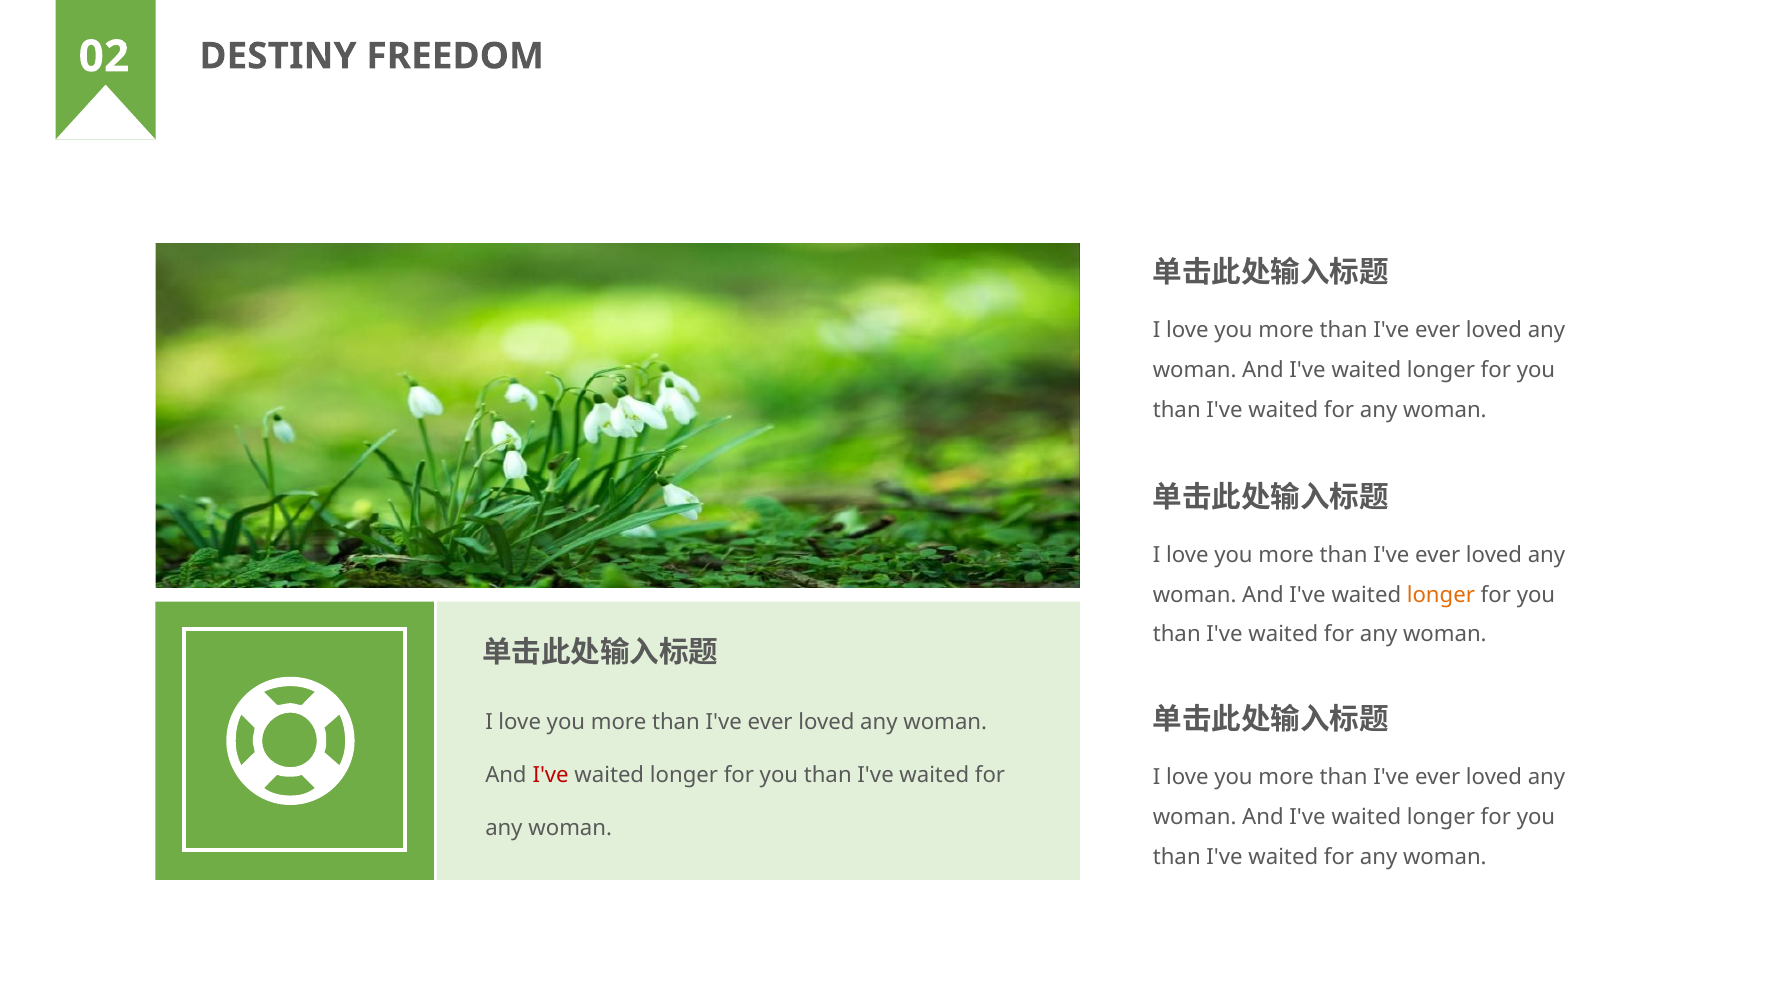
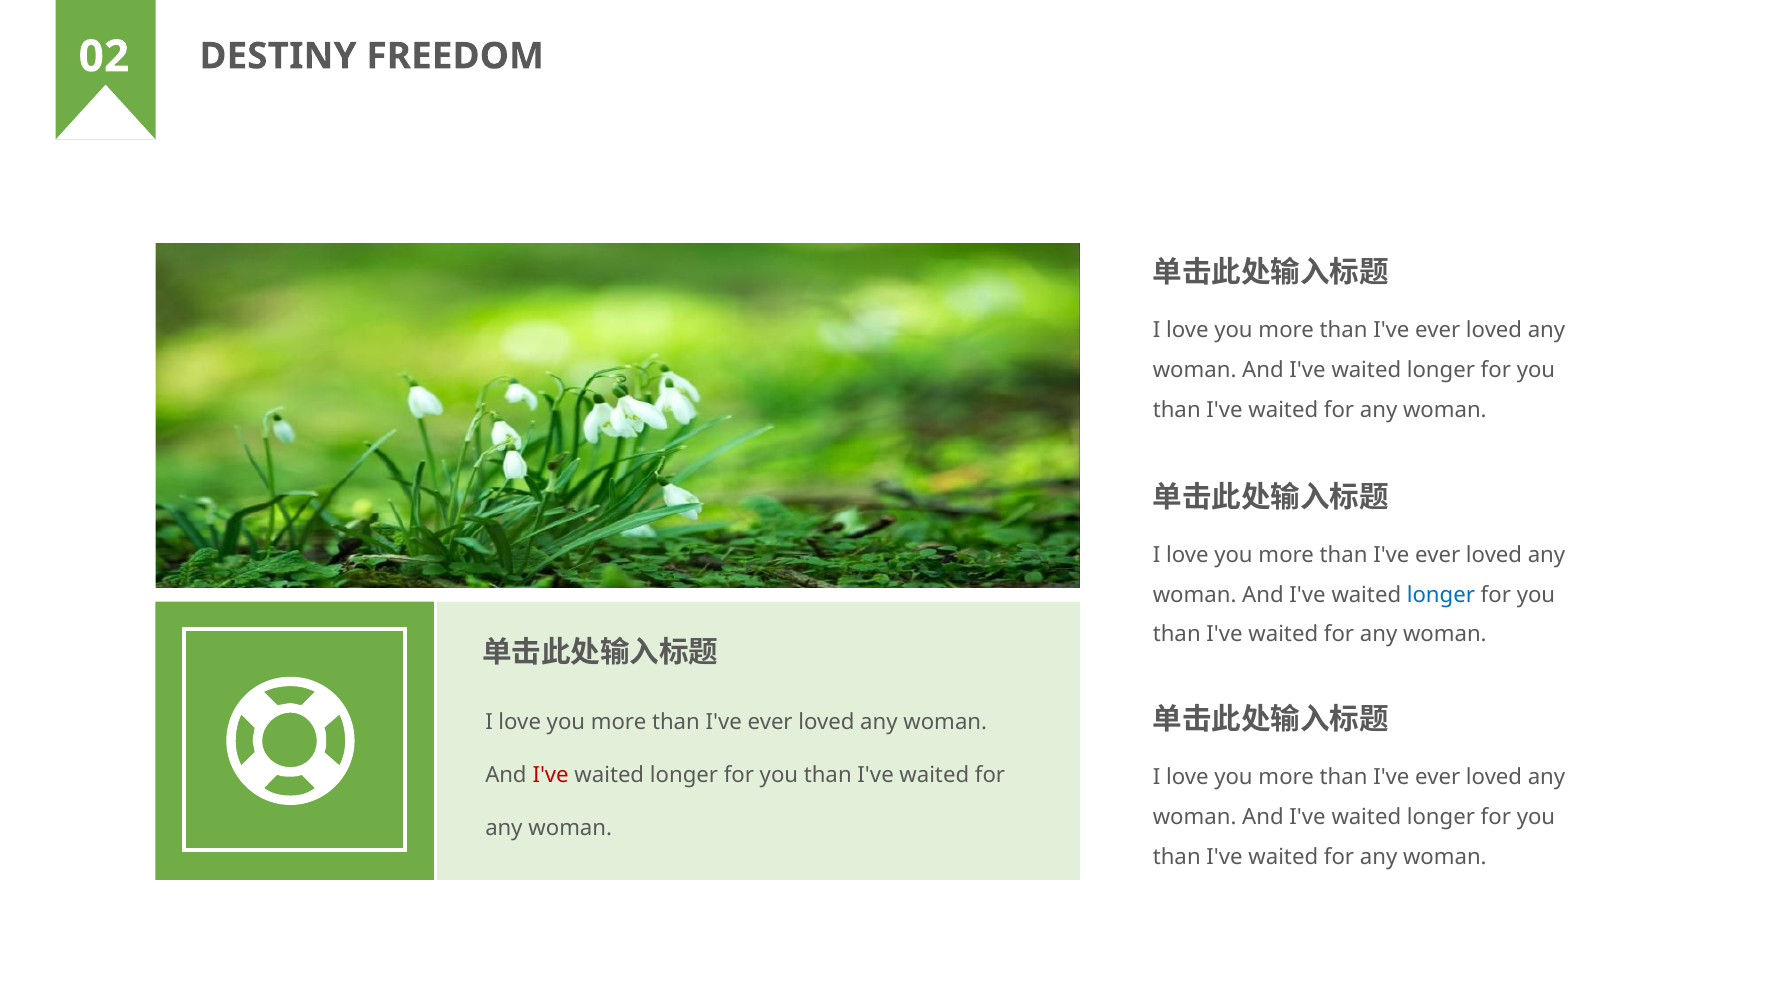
longer at (1441, 595) colour: orange -> blue
